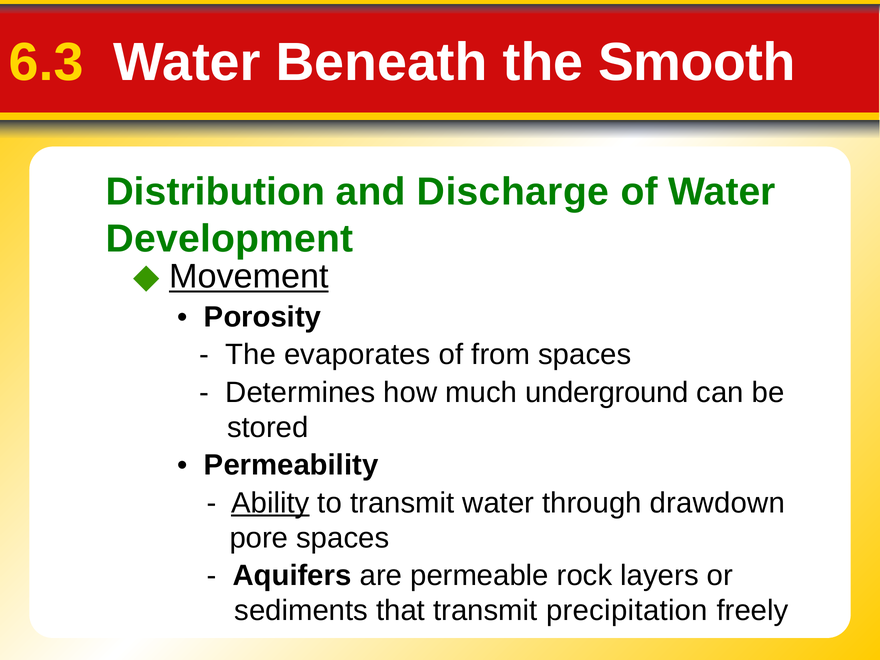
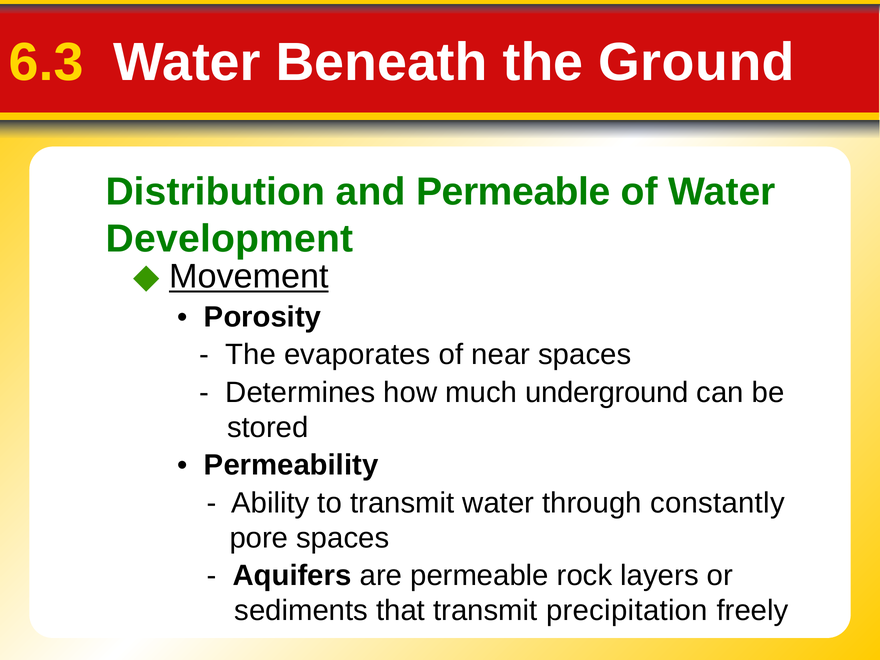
Smooth: Smooth -> Ground
and Discharge: Discharge -> Permeable
from: from -> near
Ability underline: present -> none
drawdown: drawdown -> constantly
